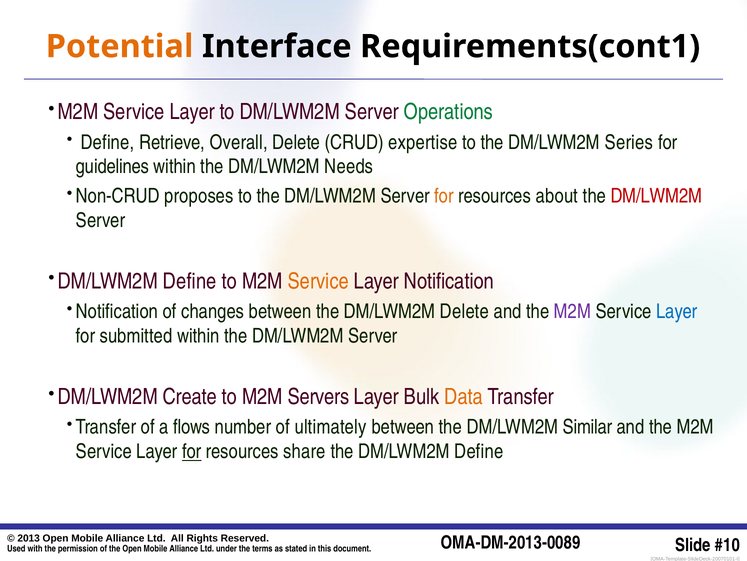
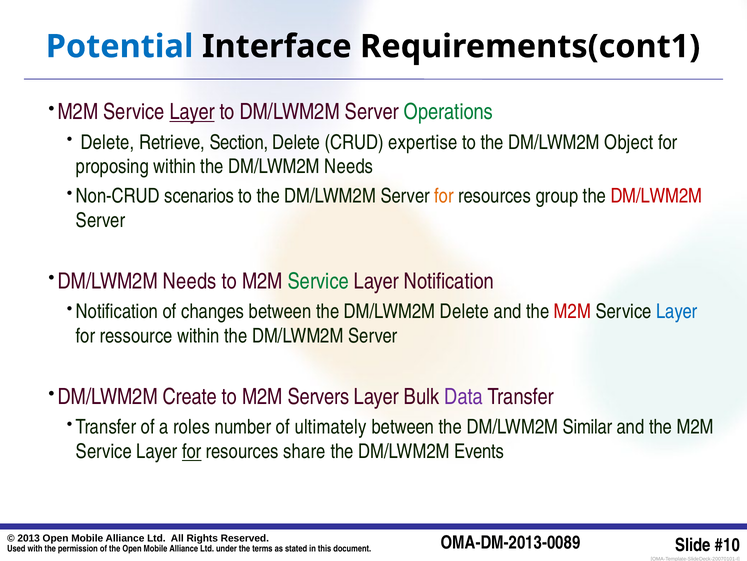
Potential colour: orange -> blue
Layer at (192, 112) underline: none -> present
Define at (108, 142): Define -> Delete
Overall: Overall -> Section
Series: Series -> Object
guidelines: guidelines -> proposing
proposes: proposes -> scenarios
about: about -> group
Define at (190, 281): Define -> Needs
Service at (318, 281) colour: orange -> green
M2M at (572, 311) colour: purple -> red
submitted: submitted -> ressource
Data colour: orange -> purple
flows: flows -> roles
the DM/LWM2M Define: Define -> Events
